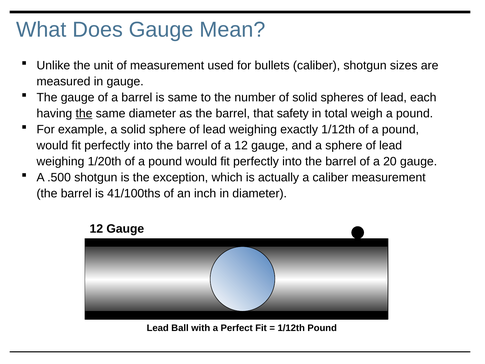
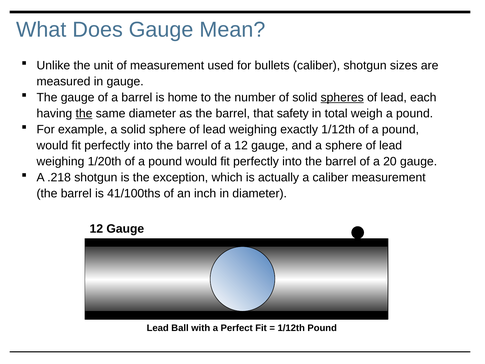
is same: same -> home
spheres underline: none -> present
.500: .500 -> .218
